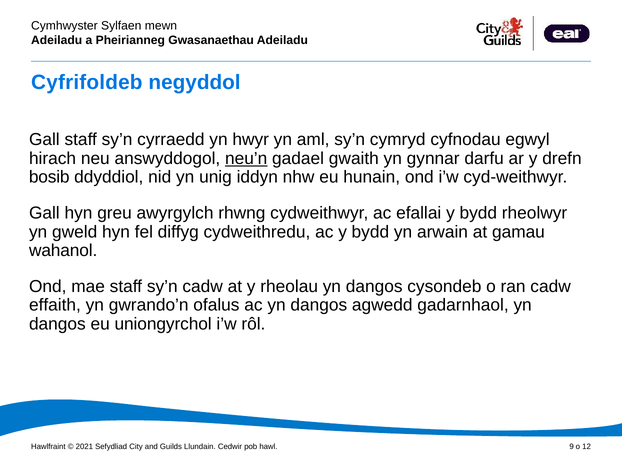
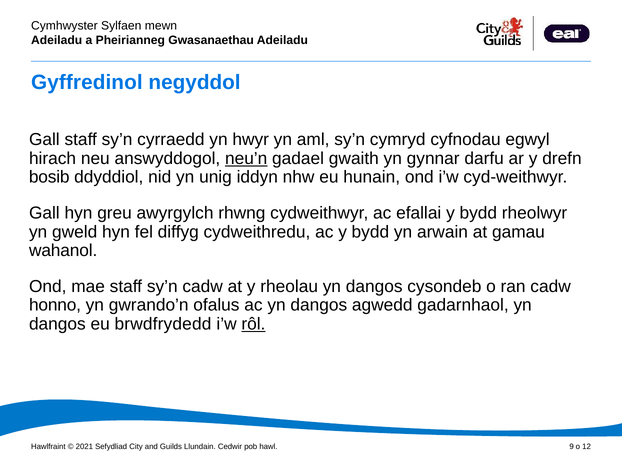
Cyfrifoldeb: Cyfrifoldeb -> Gyffredinol
effaith: effaith -> honno
uniongyrchol: uniongyrchol -> brwdfrydedd
rôl underline: none -> present
